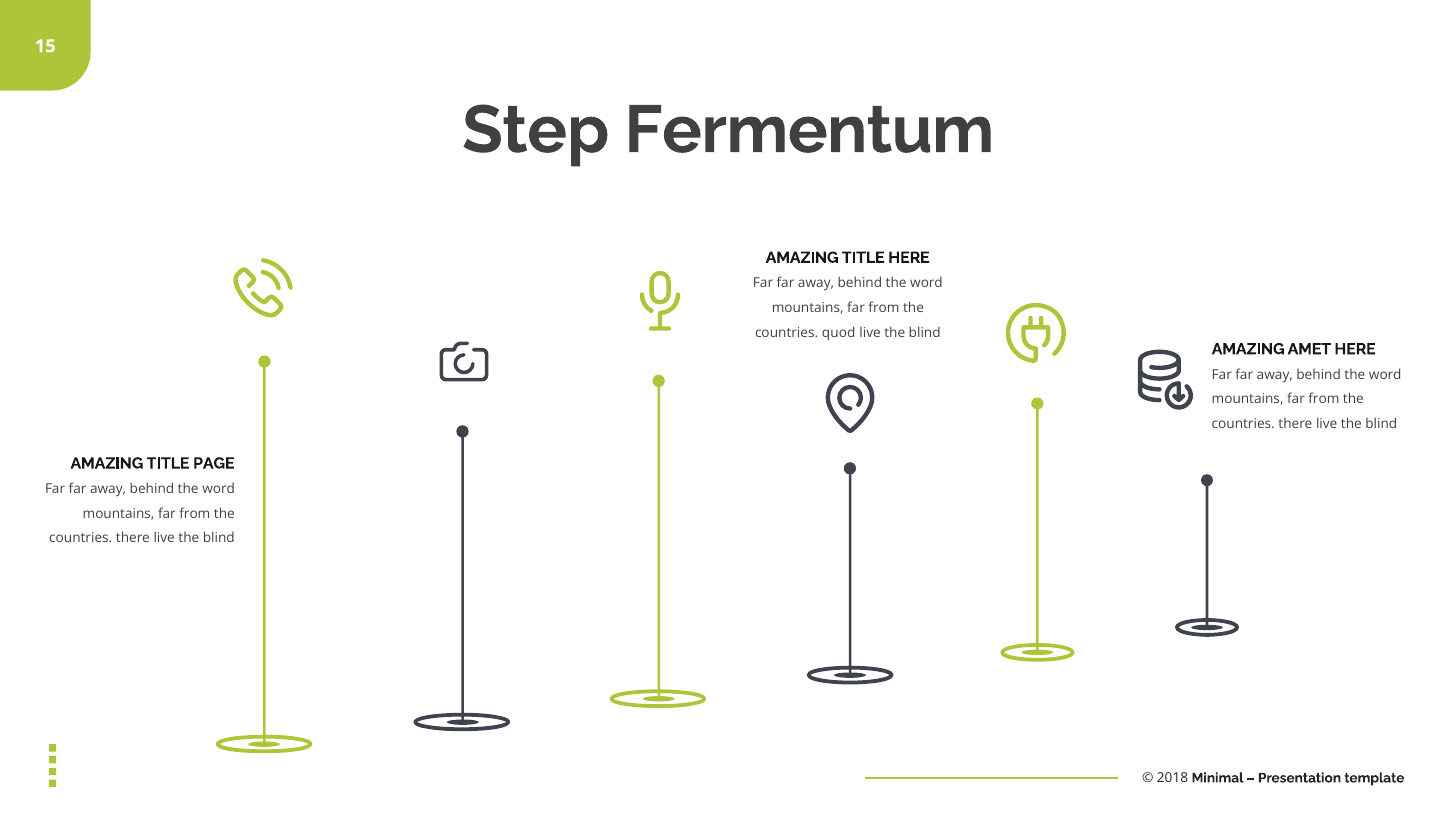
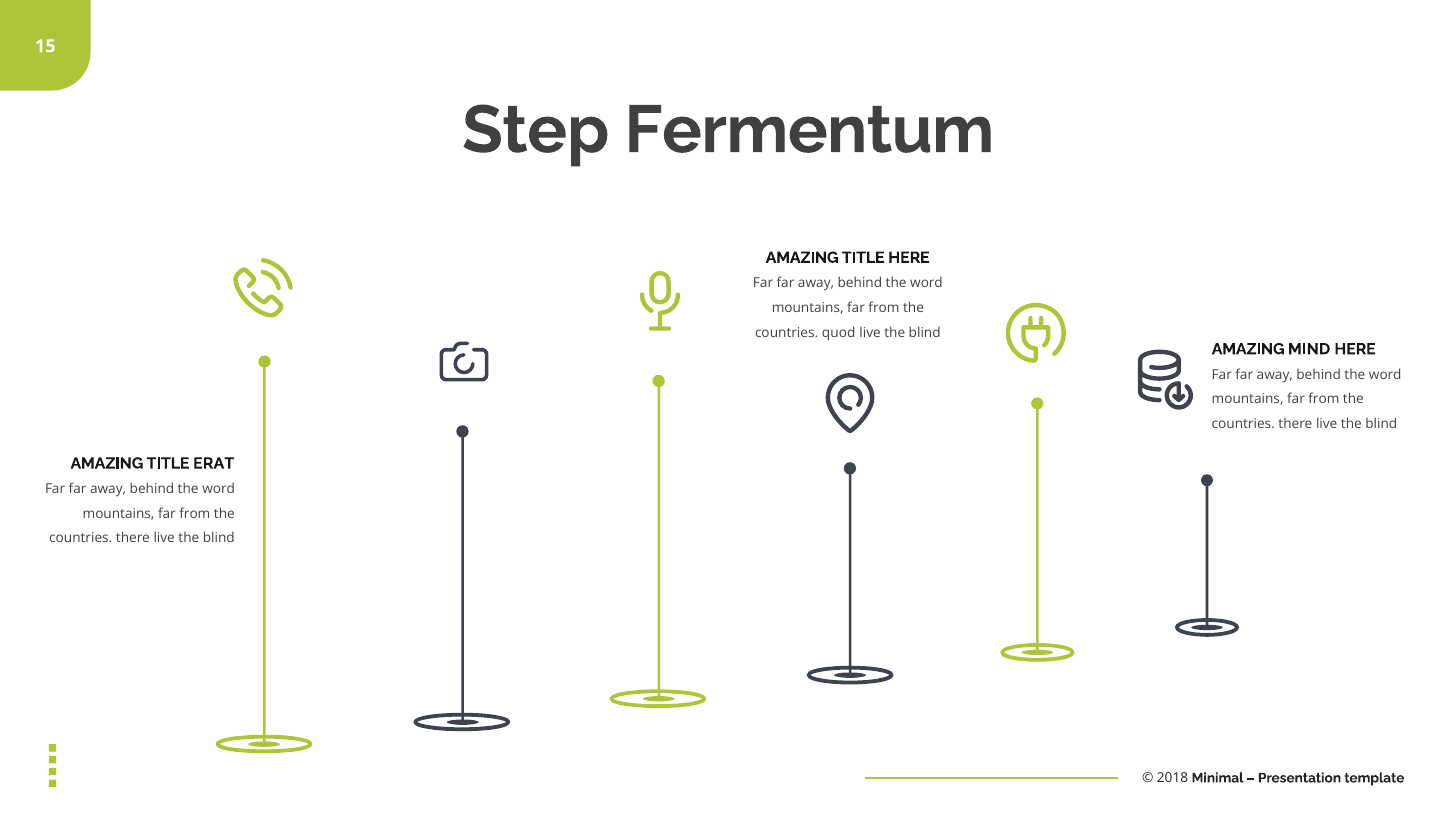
AMET: AMET -> MIND
PAGE: PAGE -> ERAT
